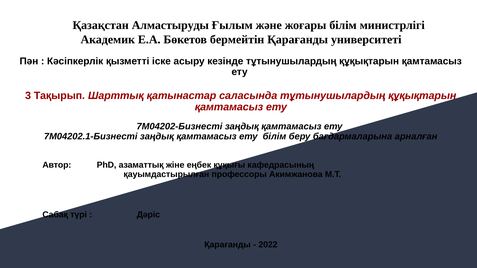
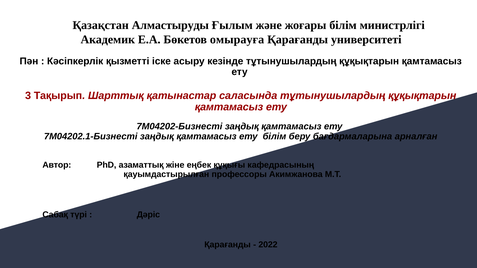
бермейтін: бермейтін -> омырауға
